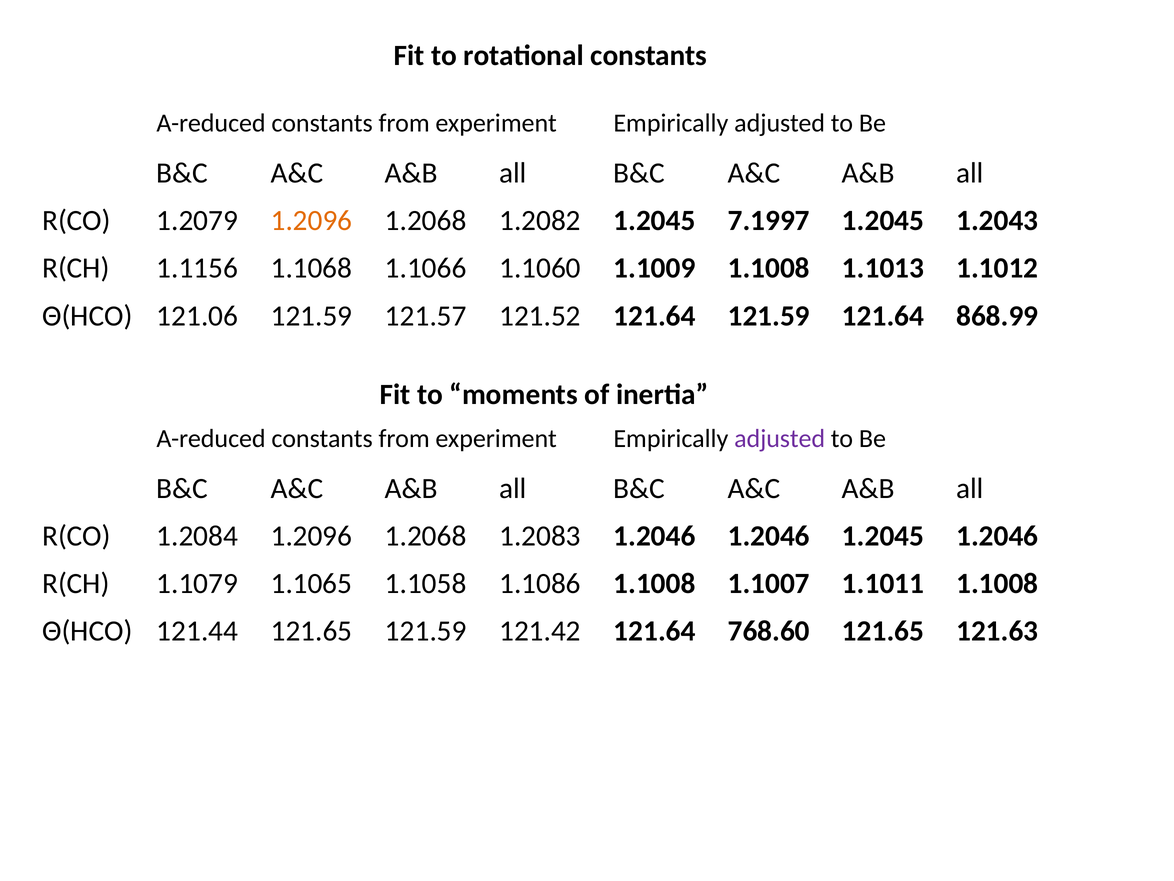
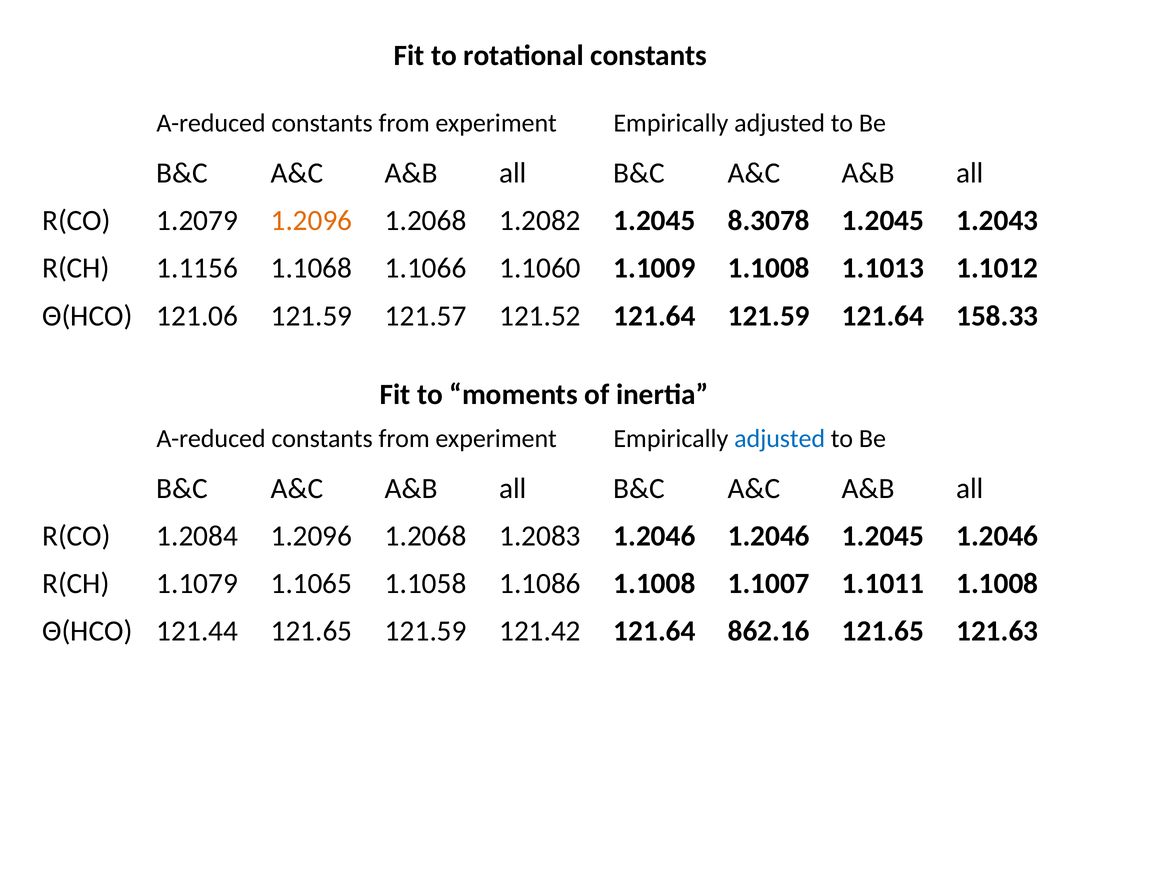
7.1997: 7.1997 -> 8.3078
868.99: 868.99 -> 158.33
adjusted at (780, 438) colour: purple -> blue
768.60: 768.60 -> 862.16
